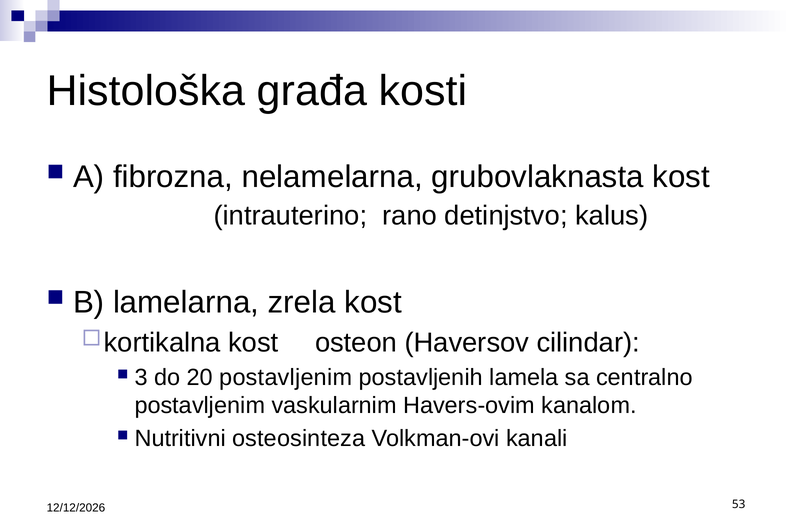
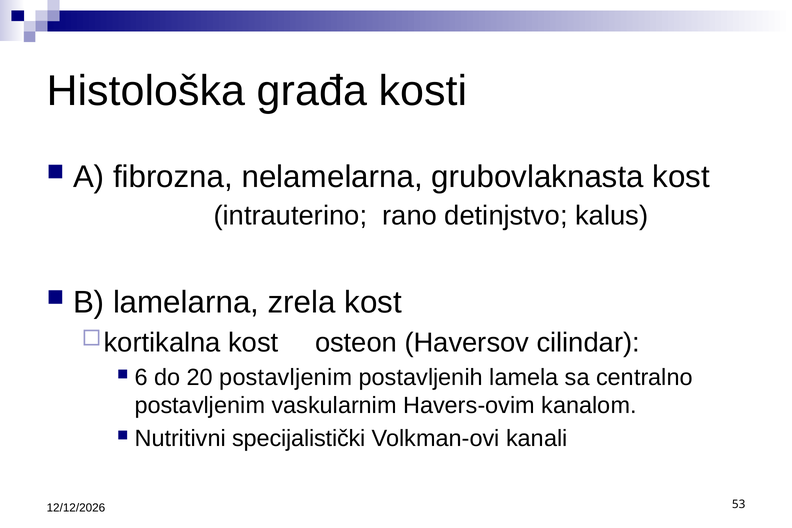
3: 3 -> 6
osteosinteza: osteosinteza -> specijalistički
